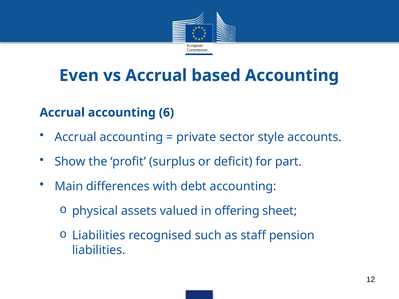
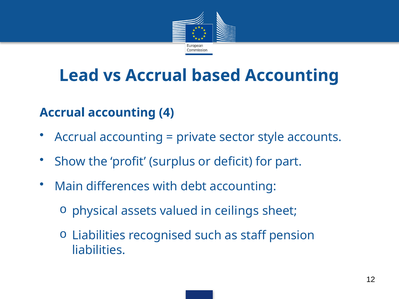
Even: Even -> Lead
6: 6 -> 4
offering: offering -> ceilings
